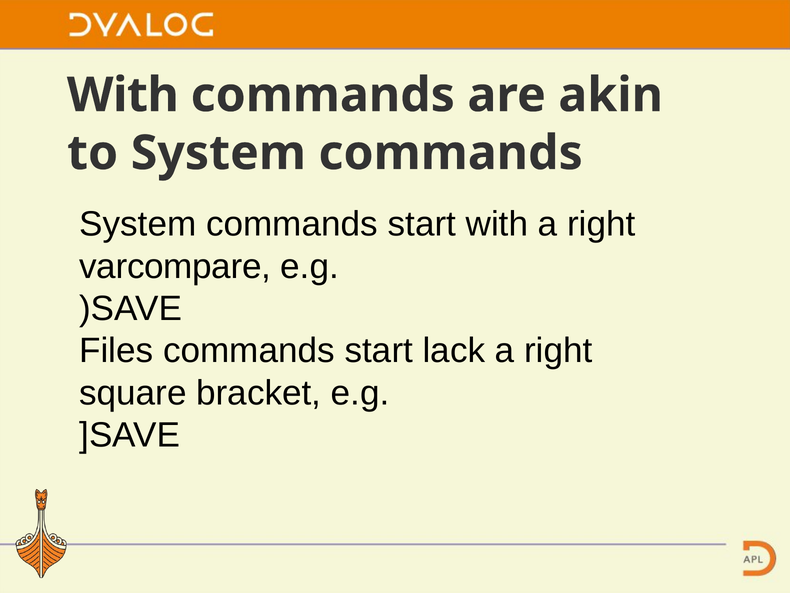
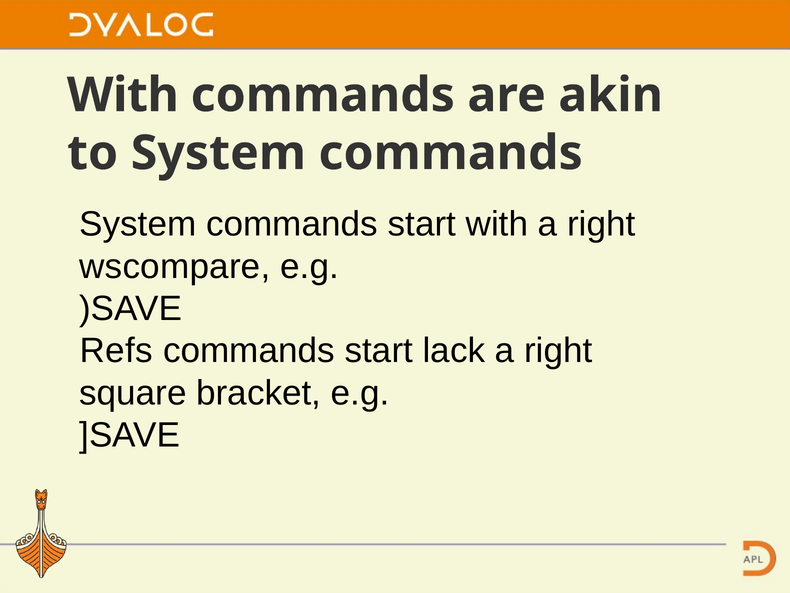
varcompare: varcompare -> wscompare
Files: Files -> Refs
